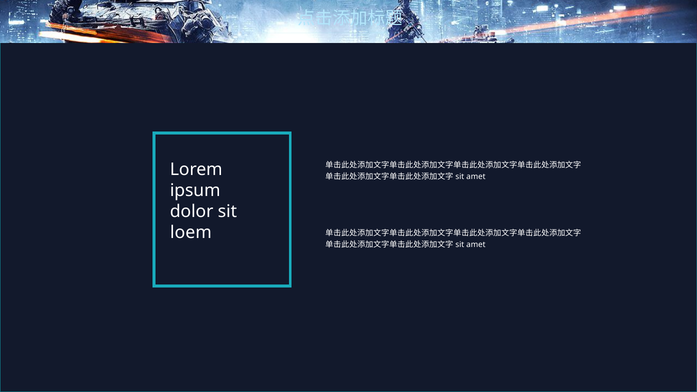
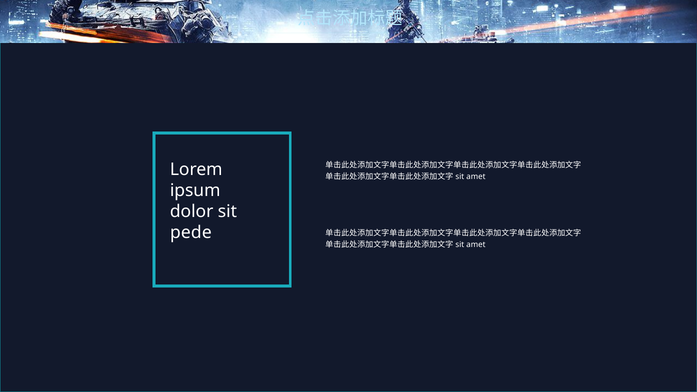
loem: loem -> pede
